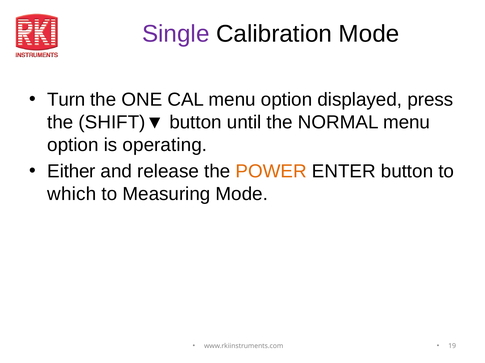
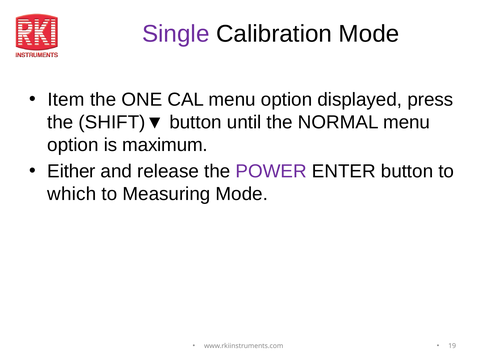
Turn: Turn -> Item
operating: operating -> maximum
POWER colour: orange -> purple
